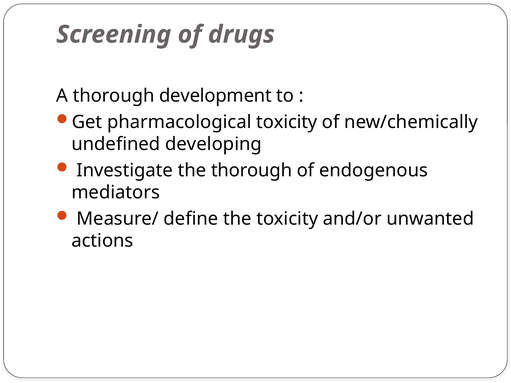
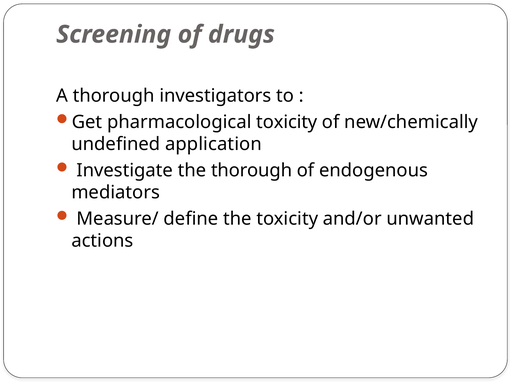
development: development -> investigators
developing: developing -> application
